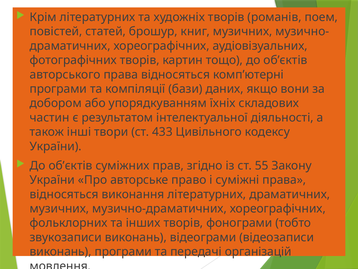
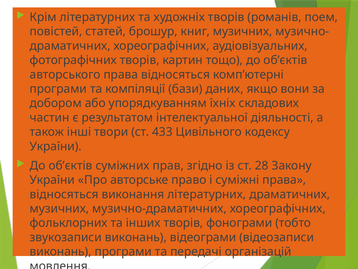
55: 55 -> 28
